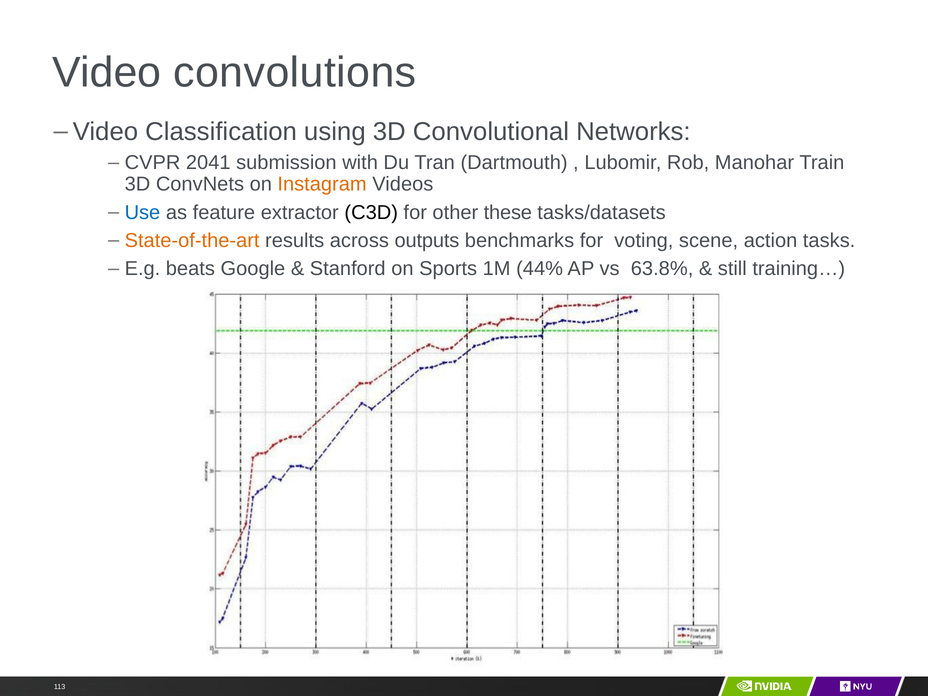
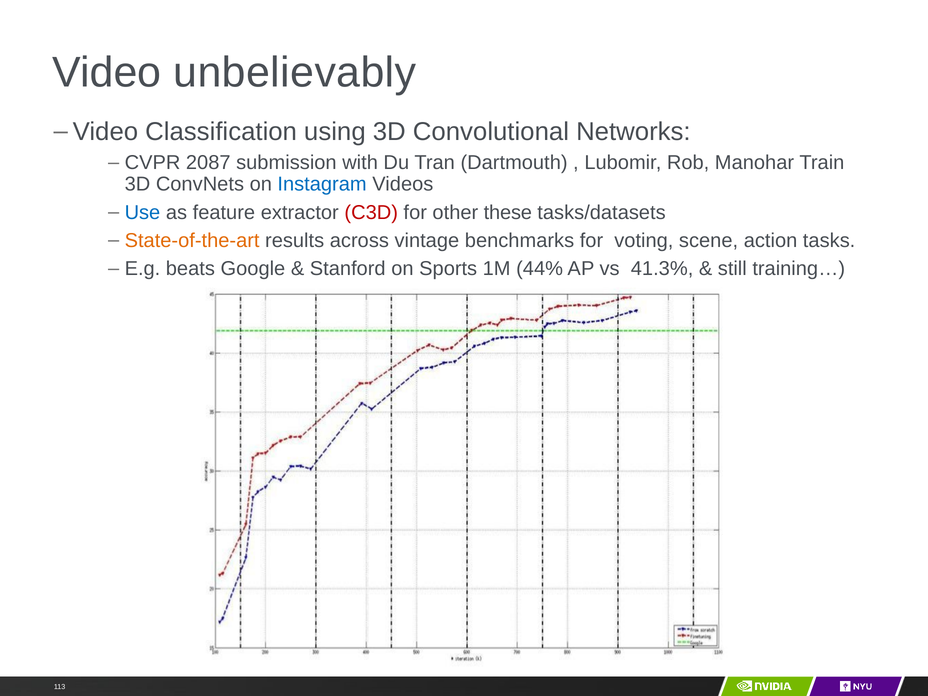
convolutions: convolutions -> unbelievably
2041: 2041 -> 2087
Instagram colour: orange -> blue
C3D colour: black -> red
outputs: outputs -> vintage
63.8%: 63.8% -> 41.3%
